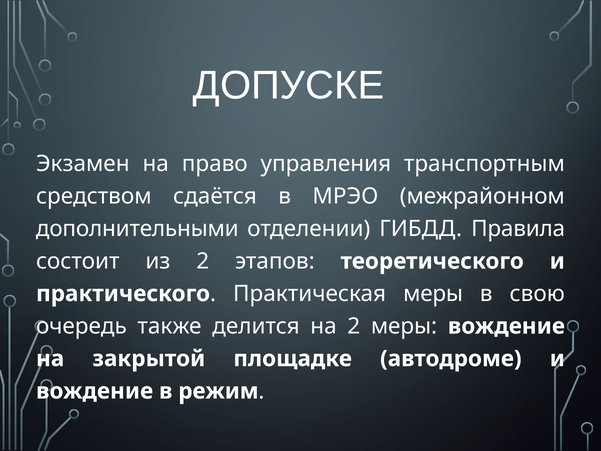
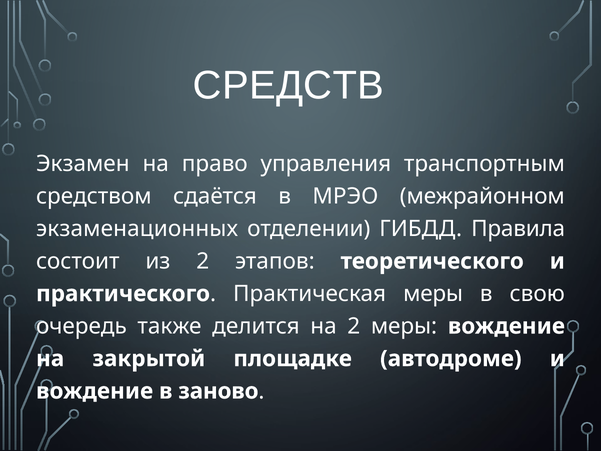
ДОПУСКЕ: ДОПУСКЕ -> СРЕДСТВ
дополнительными: дополнительными -> экзаменационных
режим: режим -> заново
